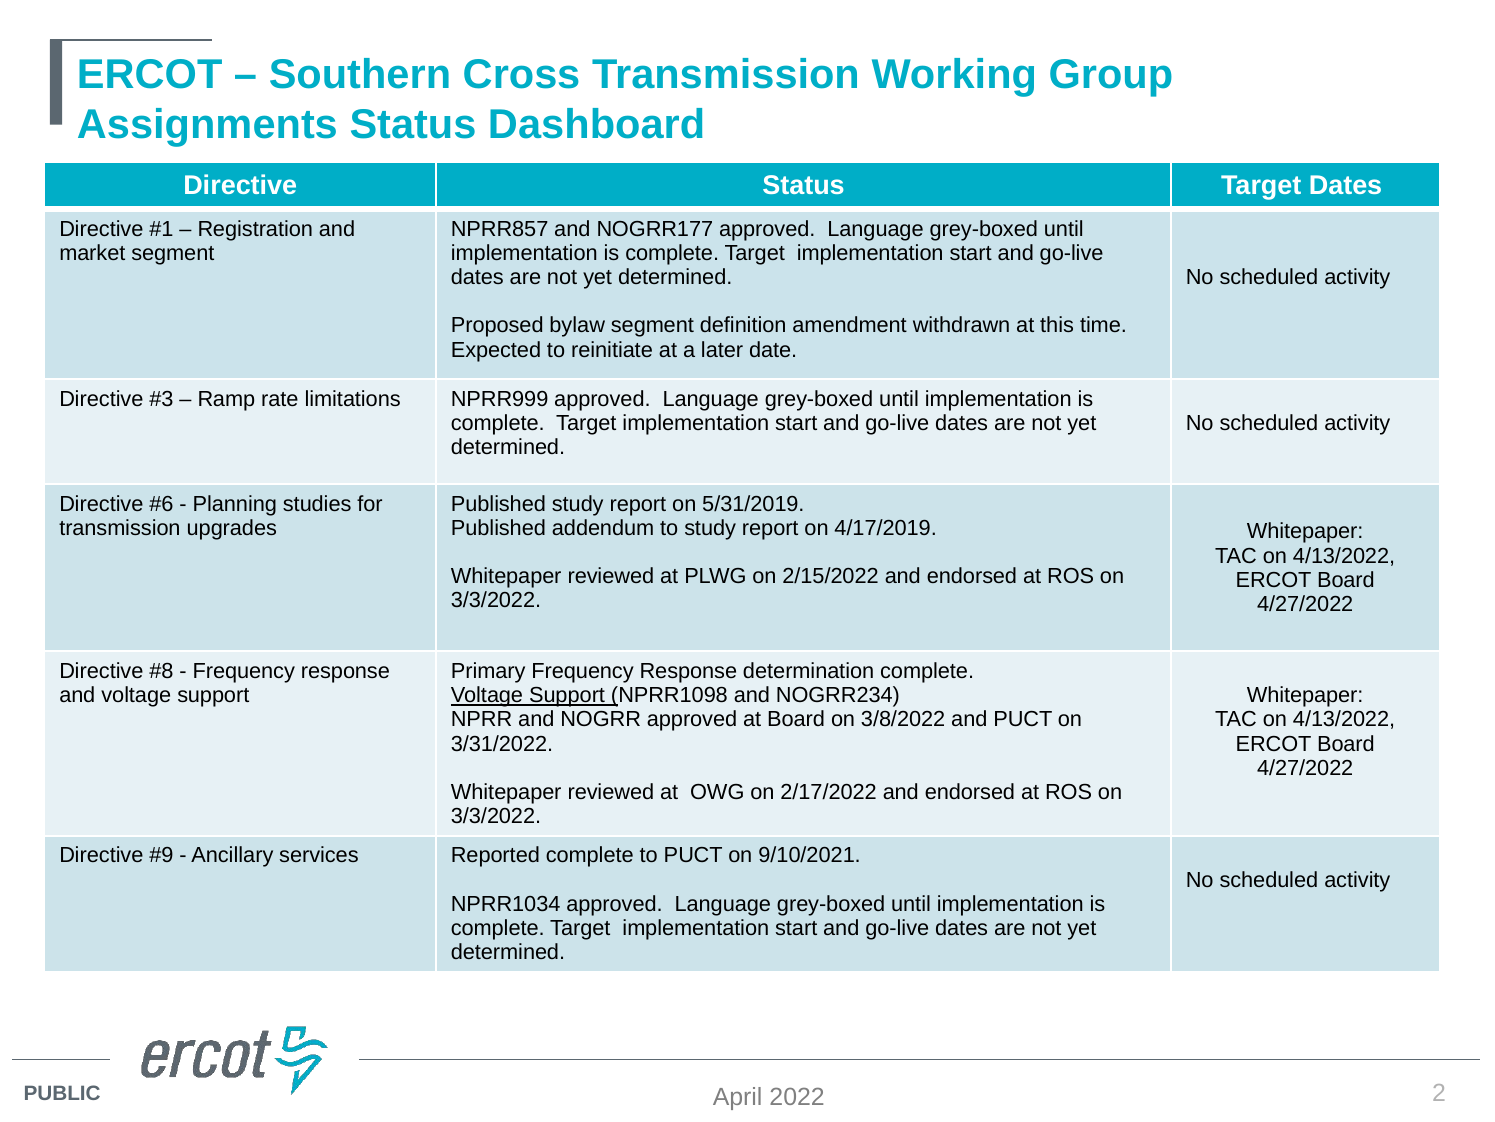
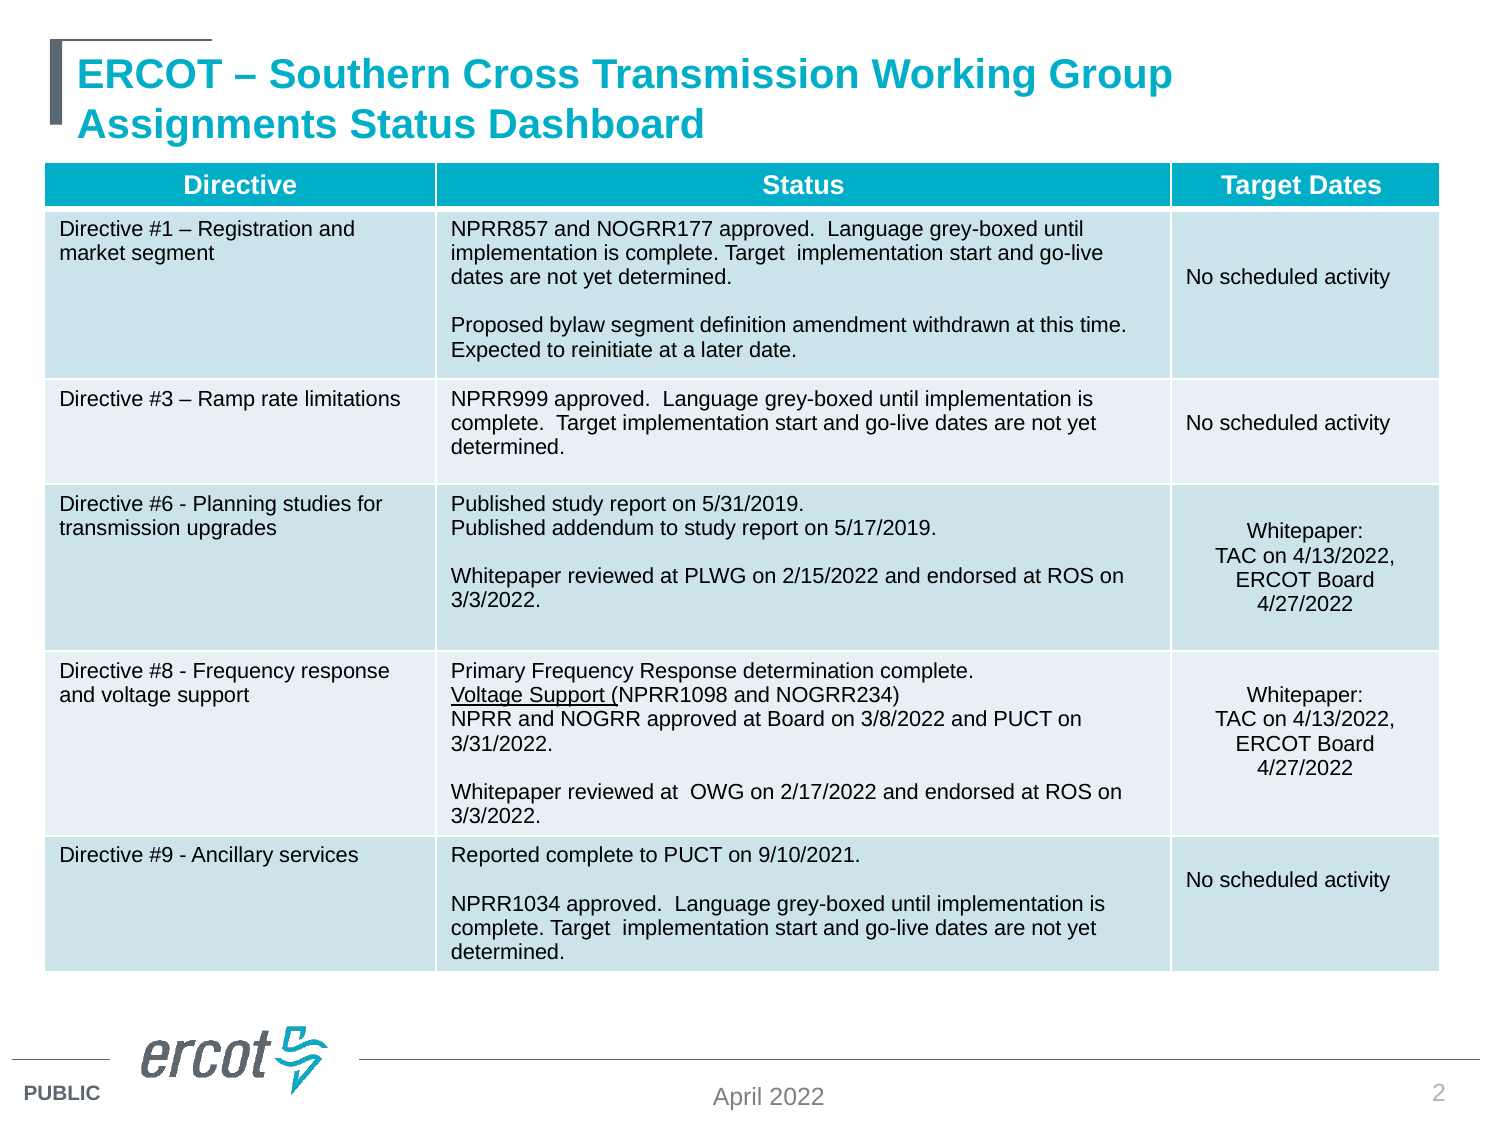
4/17/2019: 4/17/2019 -> 5/17/2019
